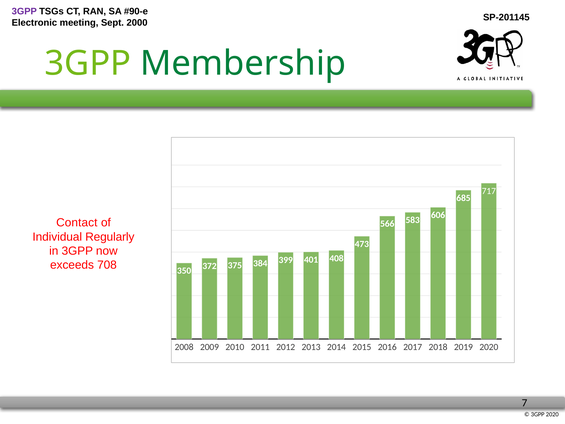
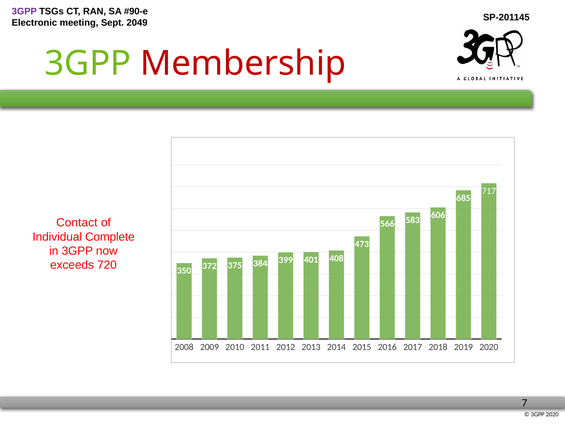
2000: 2000 -> 2049
Membership colour: green -> red
Regularly: Regularly -> Complete
708: 708 -> 720
